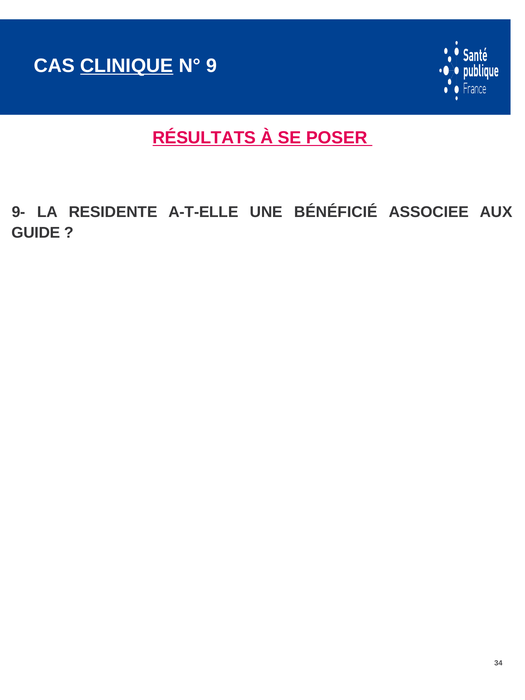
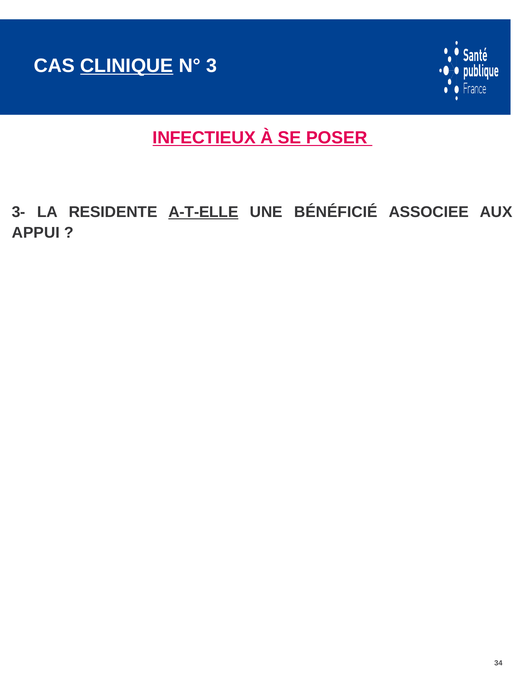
9: 9 -> 3
RÉSULTATS: RÉSULTATS -> INFECTIEUX
9-: 9- -> 3-
A-T-ELLE underline: none -> present
GUIDE: GUIDE -> APPUI
